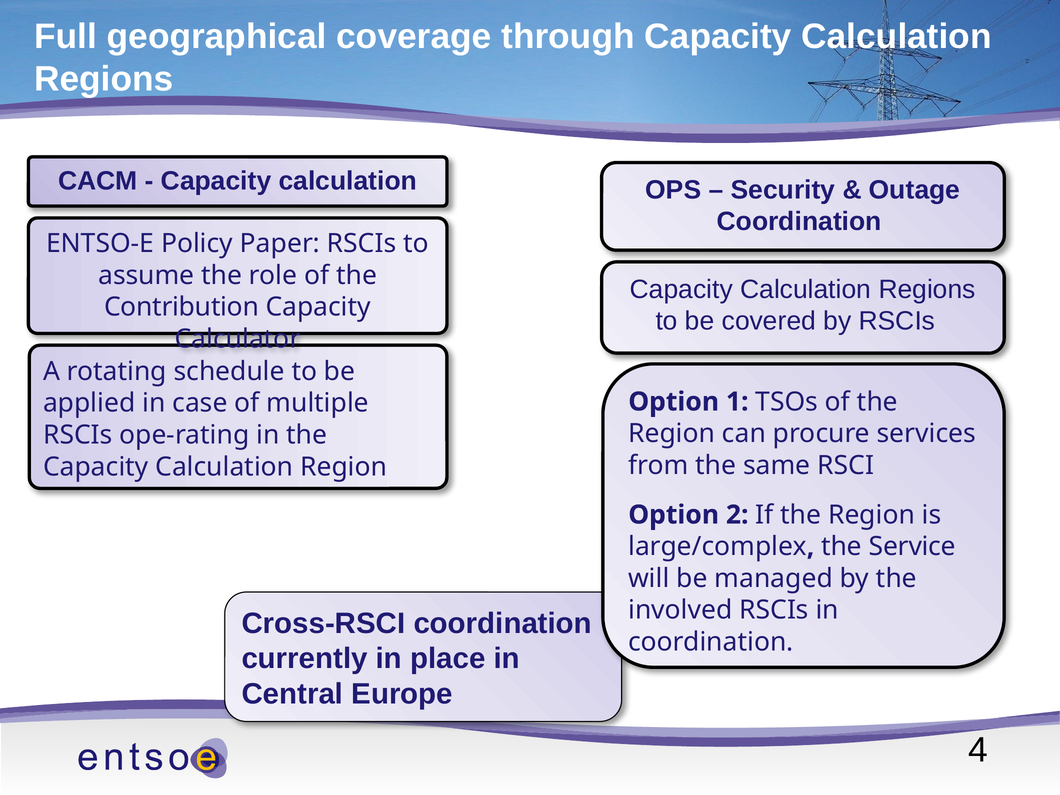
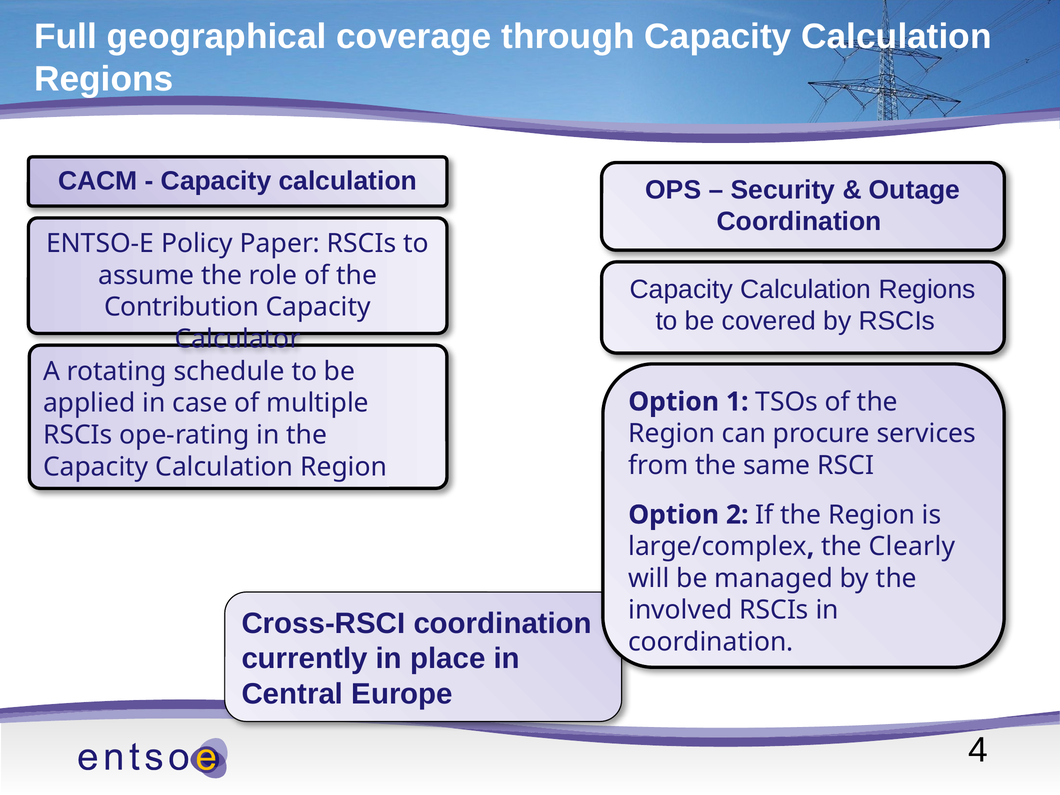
Service: Service -> Clearly
